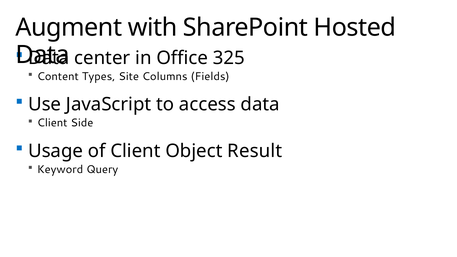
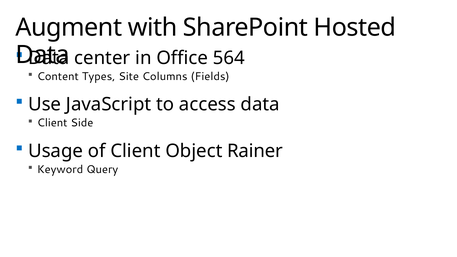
325: 325 -> 564
Result: Result -> Rainer
